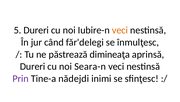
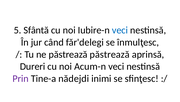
5 Dureri: Dureri -> Sfântă
veci at (120, 30) colour: orange -> blue
păstrează dimineaţa: dimineaţa -> păstrează
Seara-n: Seara-n -> Acum-n
